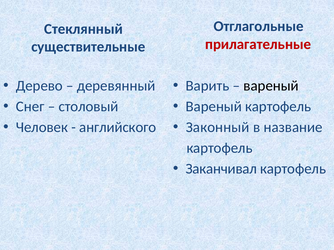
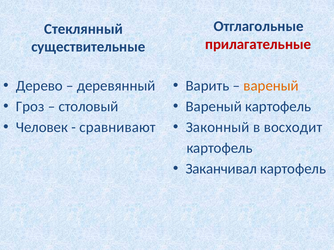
вареный at (271, 86) colour: black -> orange
Снег: Снег -> Гроз
английского: английского -> сравнивают
название: название -> восходит
